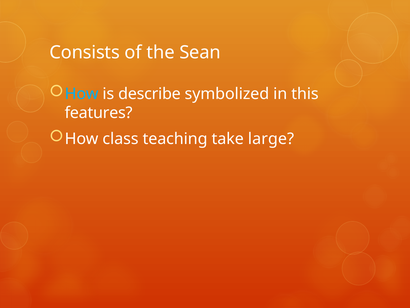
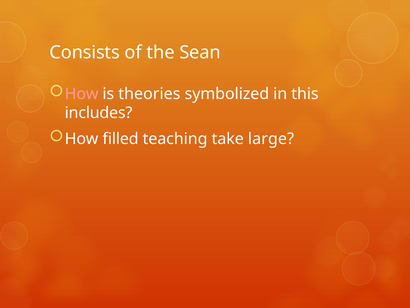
How at (82, 94) colour: light blue -> pink
describe: describe -> theories
features: features -> includes
class: class -> filled
